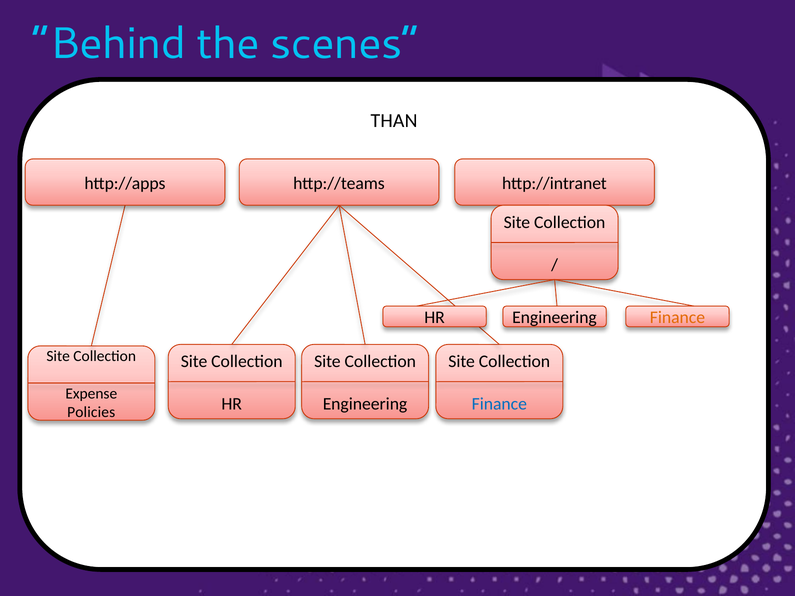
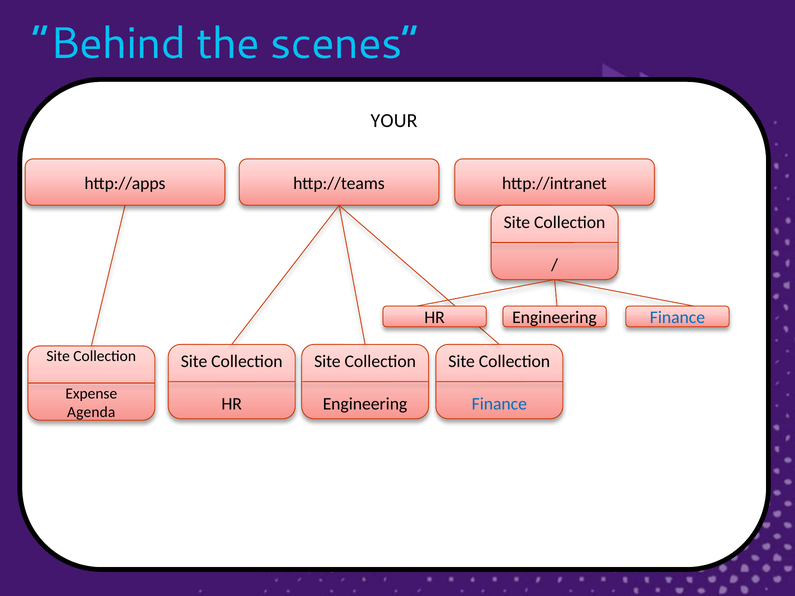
THAN: THAN -> YOUR
Finance at (677, 318) colour: orange -> blue
Policies: Policies -> Agenda
